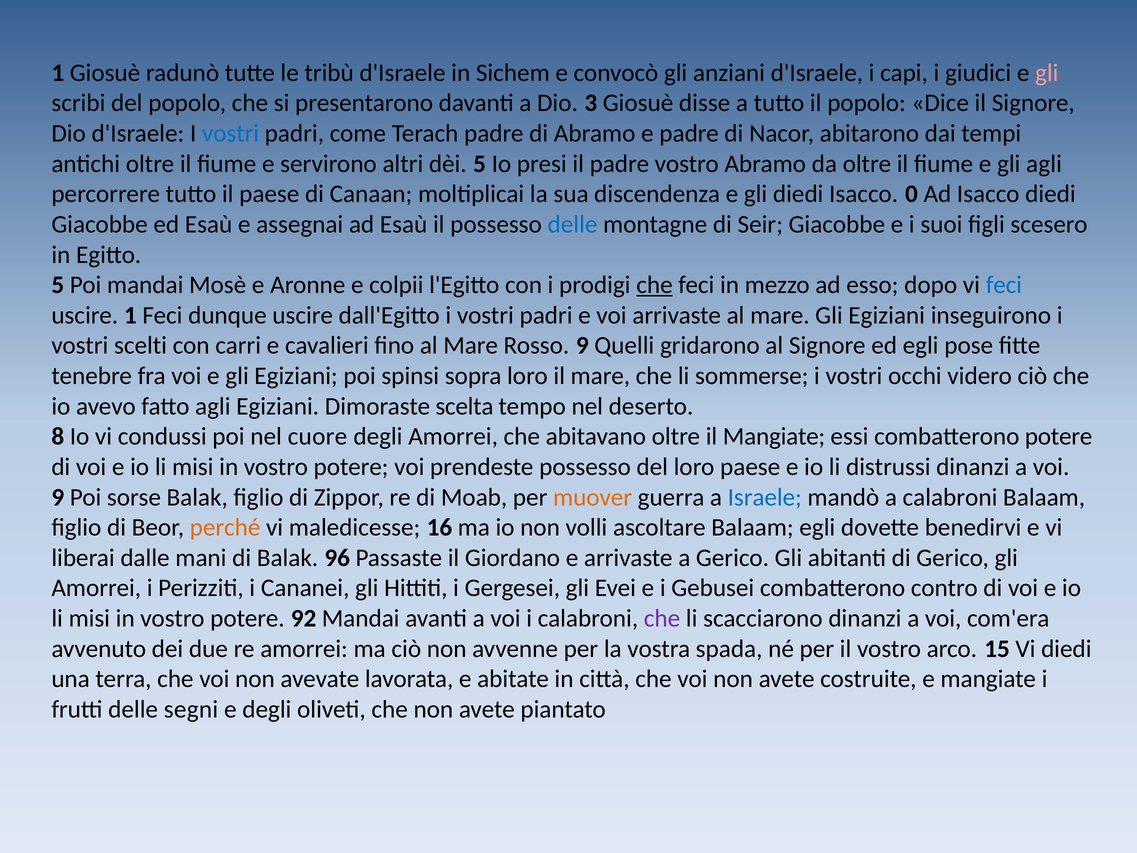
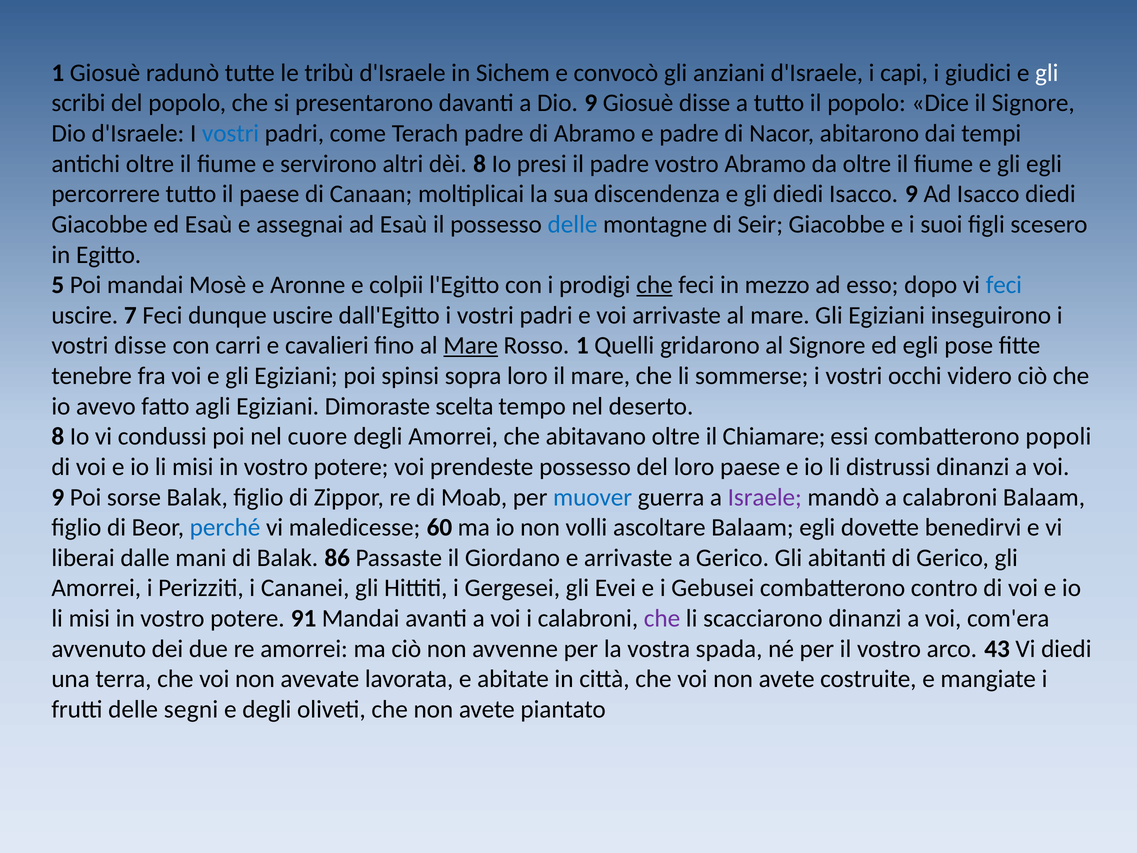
gli at (1047, 73) colour: pink -> white
Dio 3: 3 -> 9
dèi 5: 5 -> 8
gli agli: agli -> egli
Isacco 0: 0 -> 9
uscire 1: 1 -> 7
vostri scelti: scelti -> disse
Mare at (471, 346) underline: none -> present
Rosso 9: 9 -> 1
il Mangiate: Mangiate -> Chiamare
combatterono potere: potere -> popoli
muover colour: orange -> blue
Israele colour: blue -> purple
perché colour: orange -> blue
16: 16 -> 60
96: 96 -> 86
92: 92 -> 91
15: 15 -> 43
